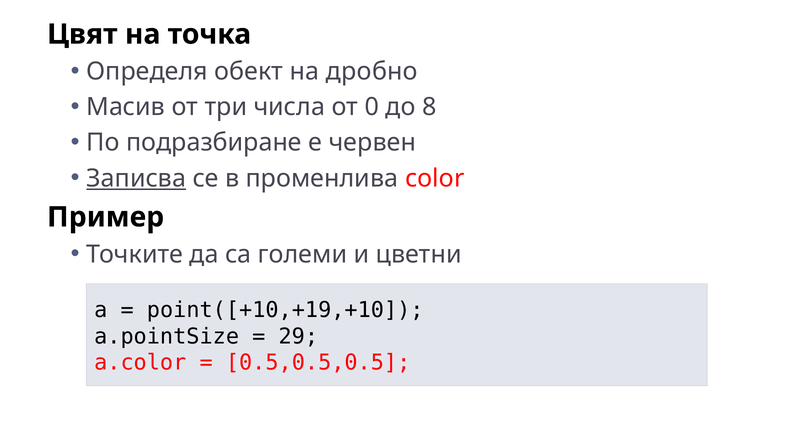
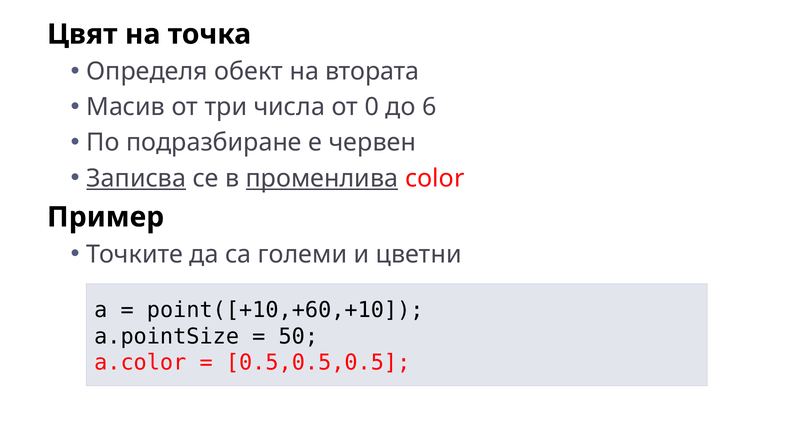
дробно: дробно -> втората
8: 8 -> 6
променлива underline: none -> present
point([+10,+19,+10: point([+10,+19,+10 -> point([+10,+60,+10
29: 29 -> 50
